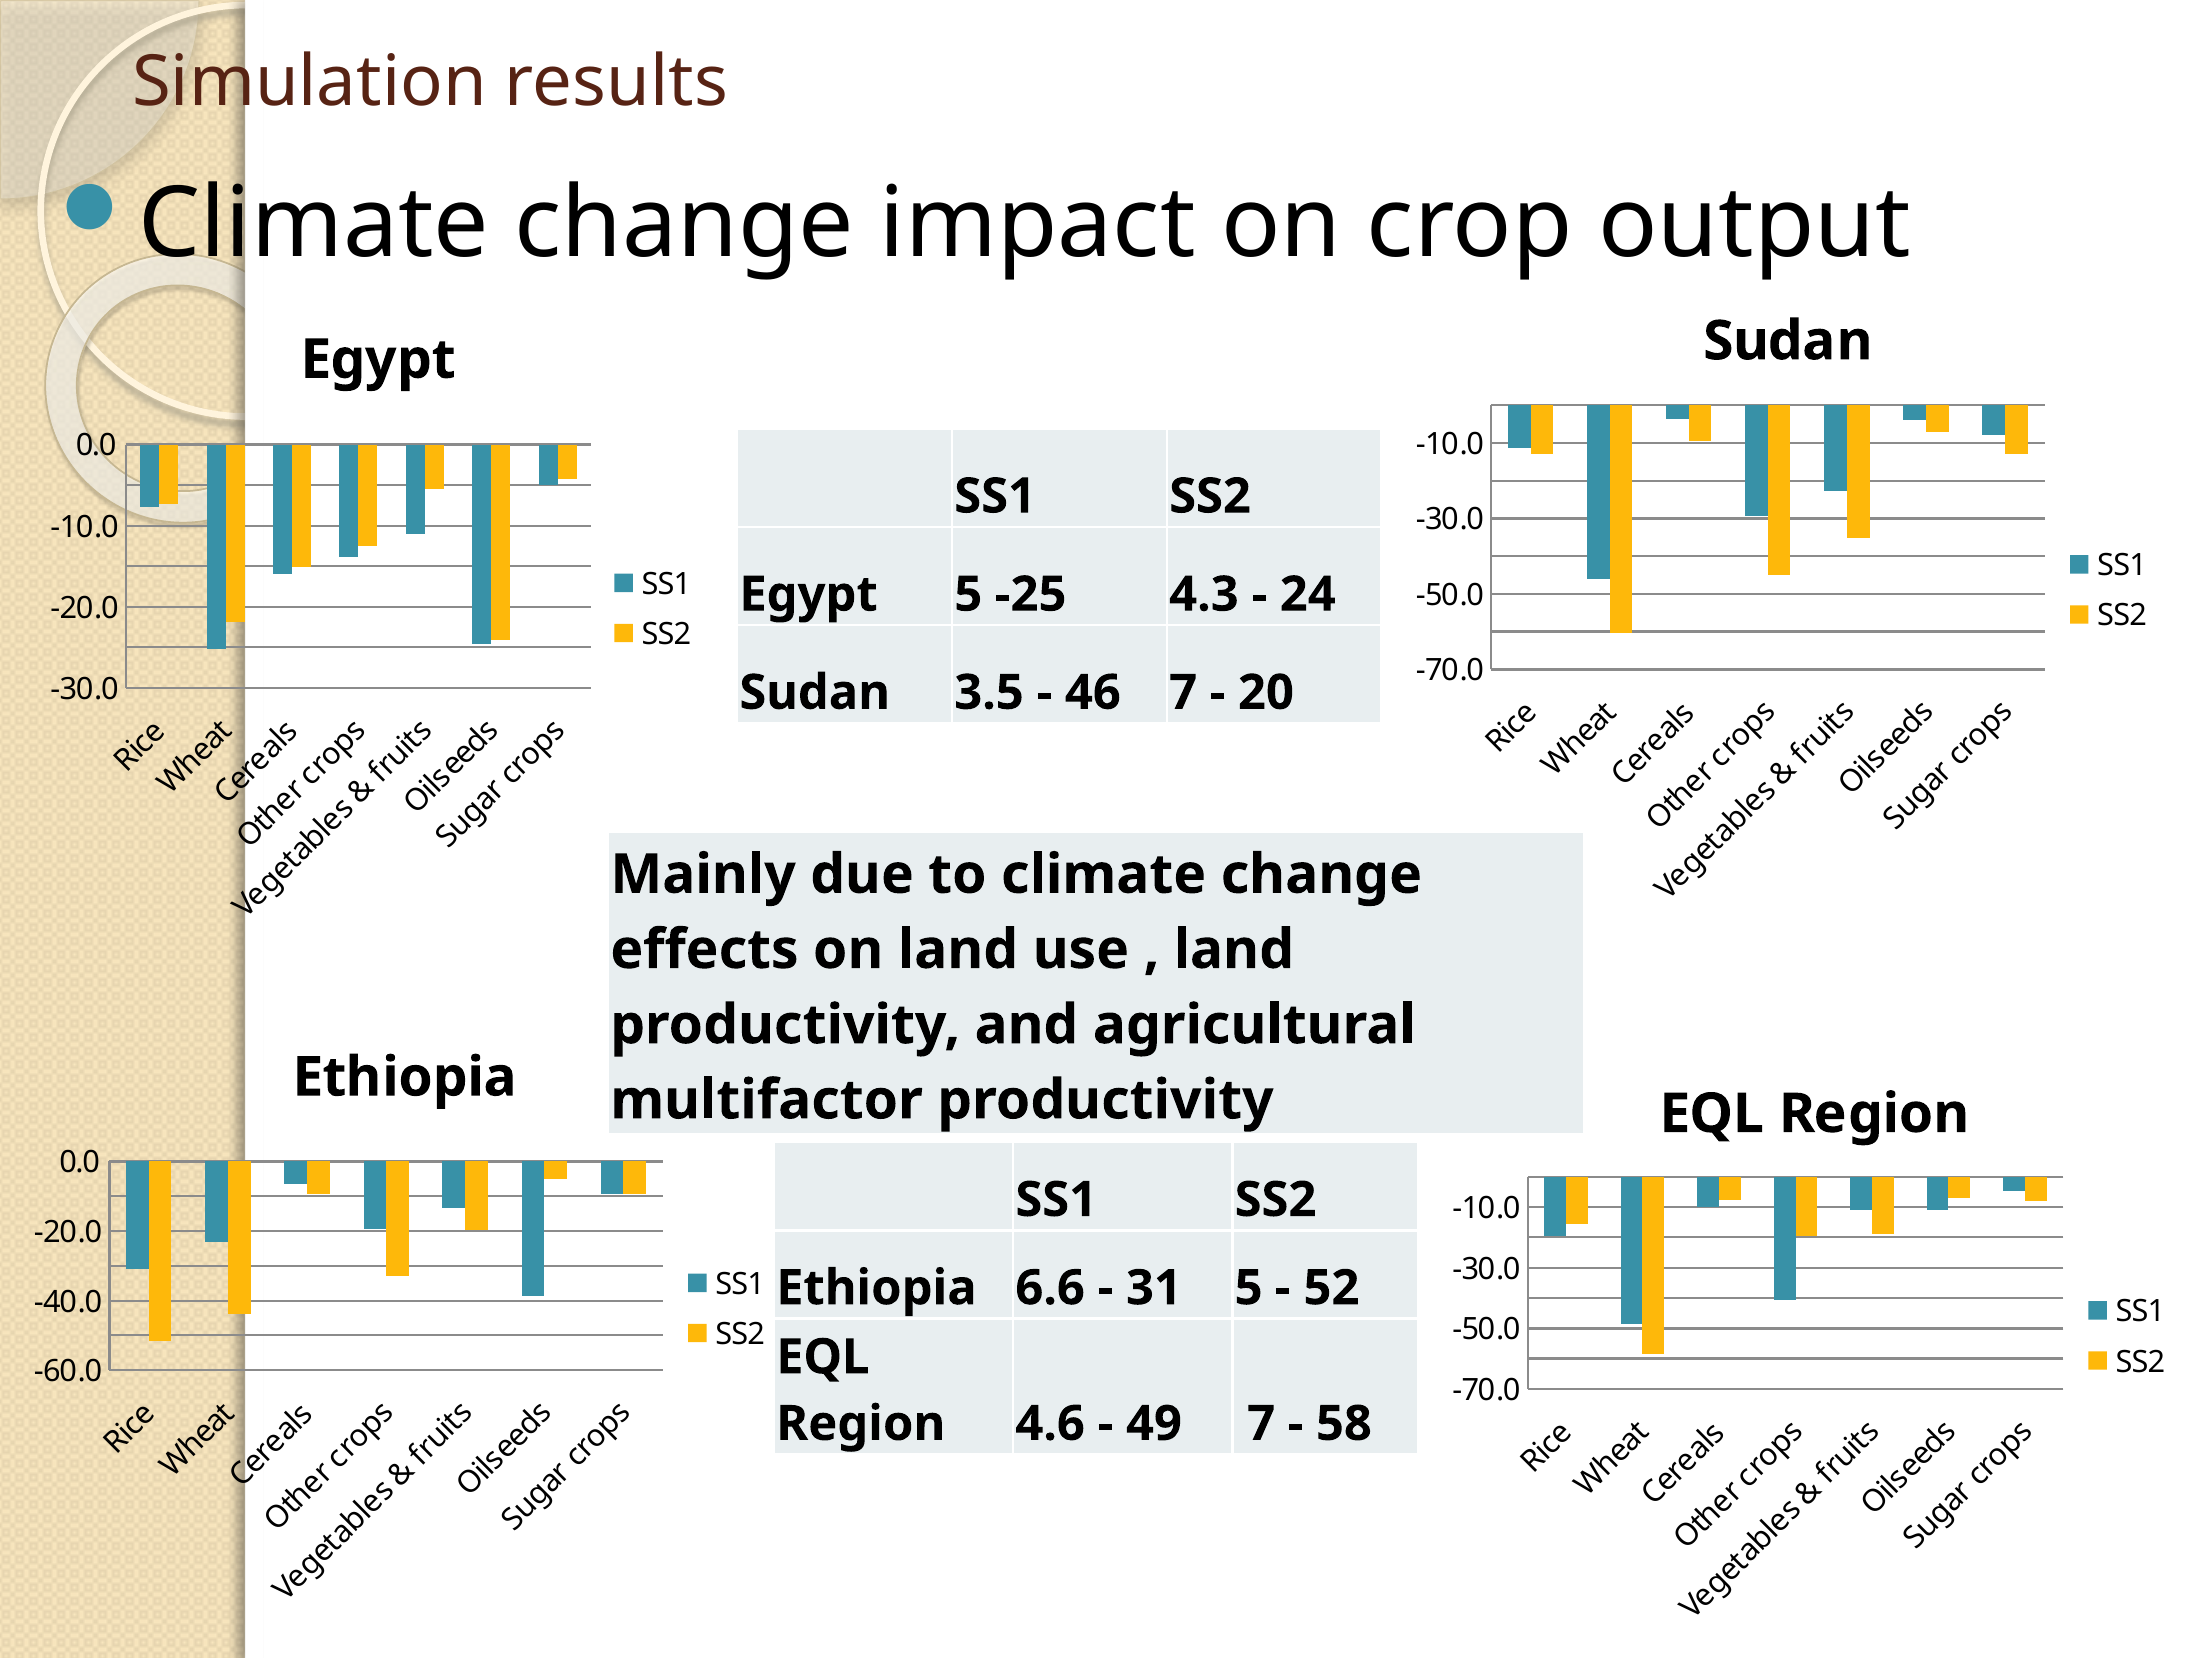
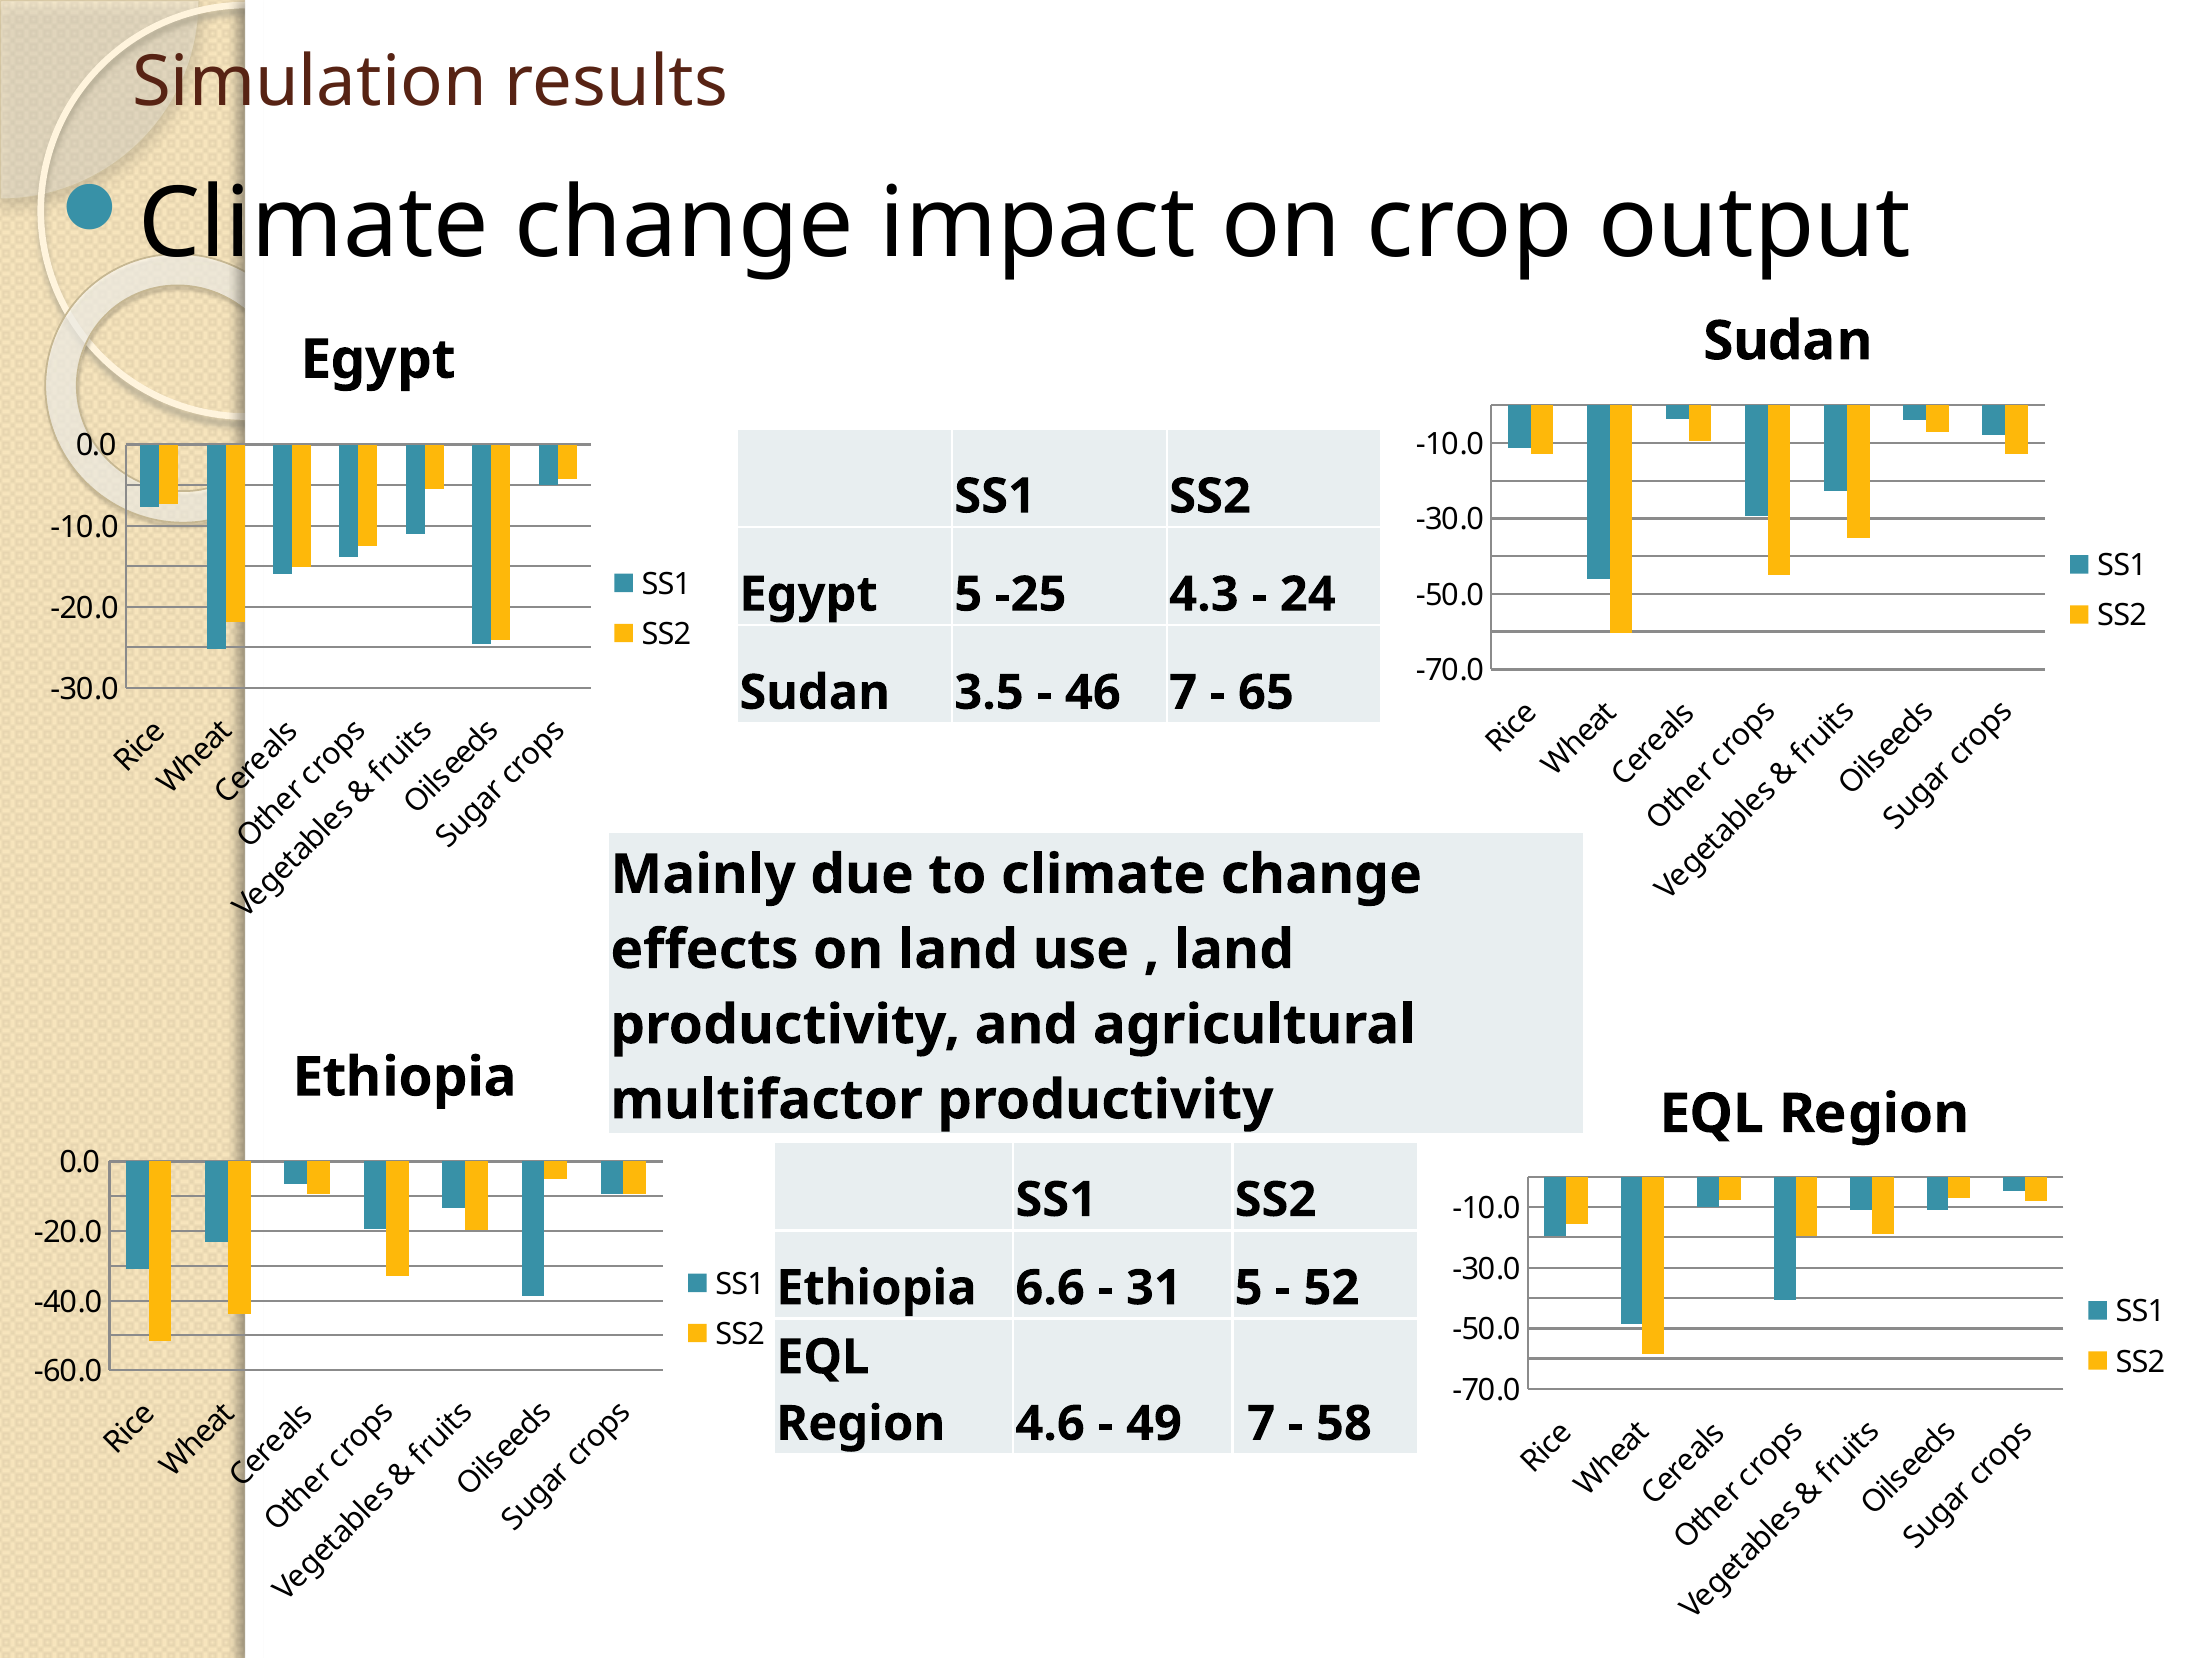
20: 20 -> 65
